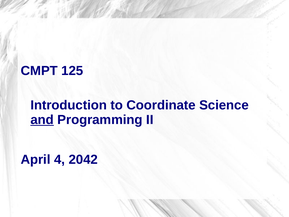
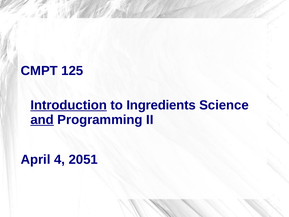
Introduction underline: none -> present
Coordinate: Coordinate -> Ingredients
2042: 2042 -> 2051
